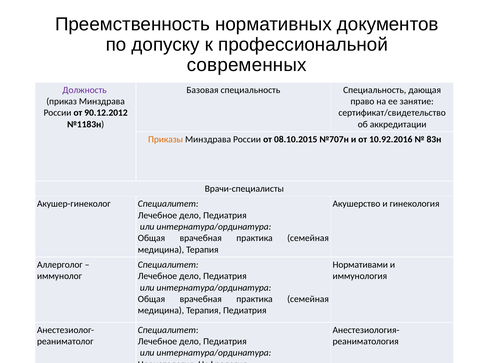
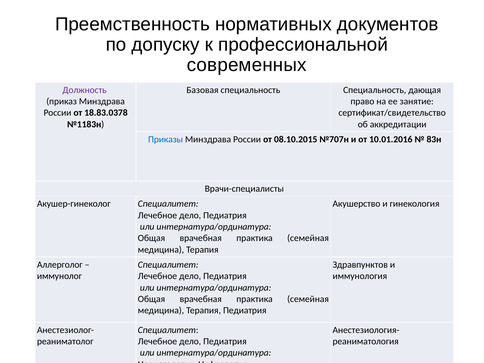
90.12.2012: 90.12.2012 -> 18.83.0378
Приказы colour: orange -> blue
10.92.2016: 10.92.2016 -> 10.01.2016
Нормативами: Нормативами -> Здравпунктов
